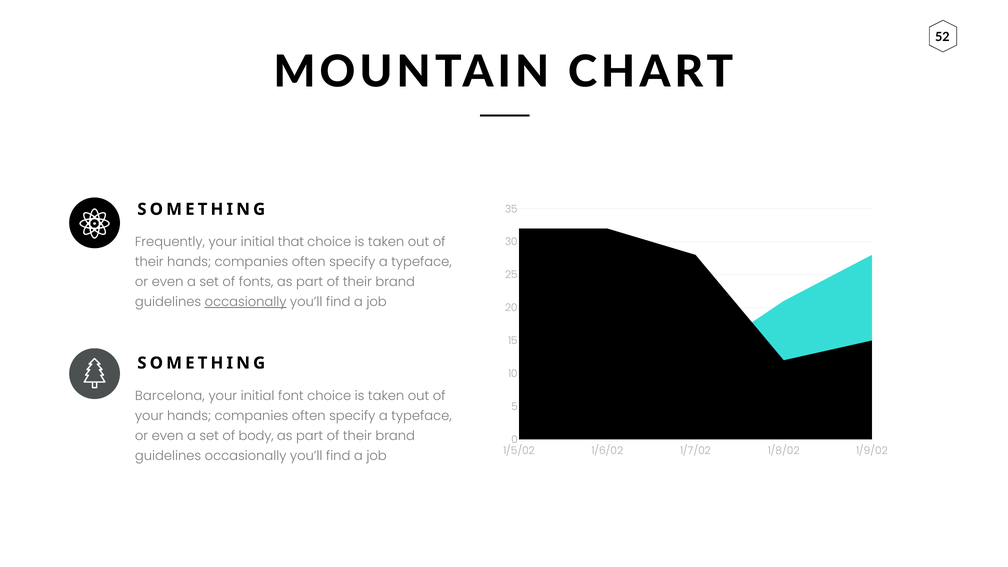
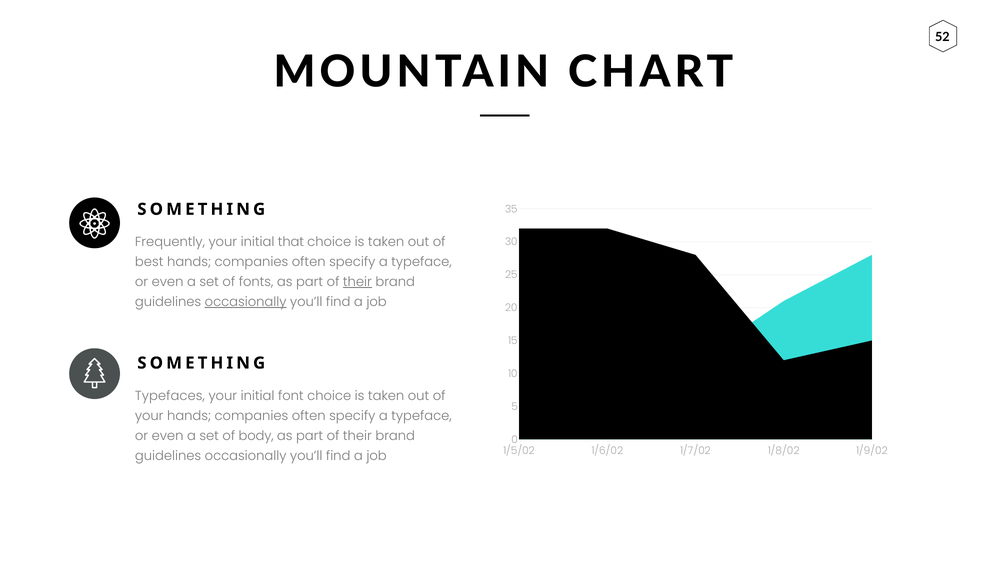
their at (149, 262): their -> best
their at (357, 282) underline: none -> present
Barcelona: Barcelona -> Typefaces
